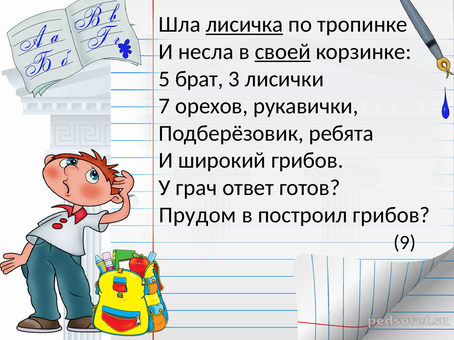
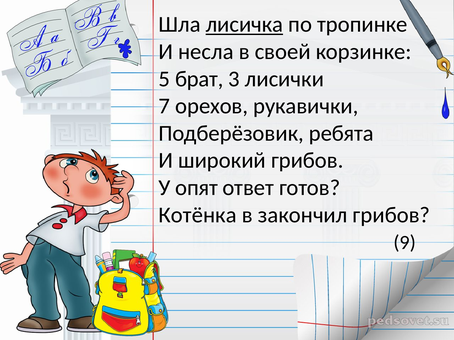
своей underline: present -> none
грач: грач -> опят
Прудом: Прудом -> Котёнка
построил: построил -> закончил
